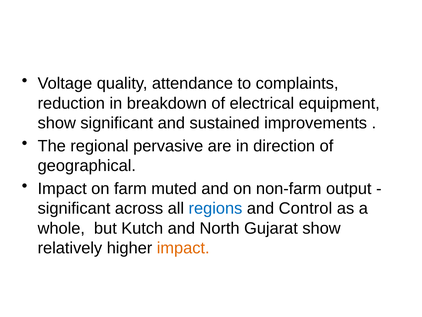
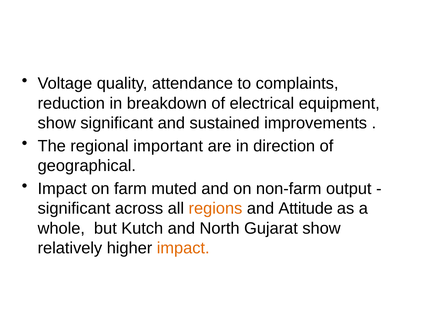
pervasive: pervasive -> important
regions colour: blue -> orange
Control: Control -> Attitude
